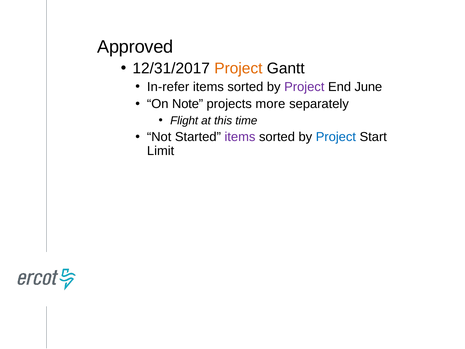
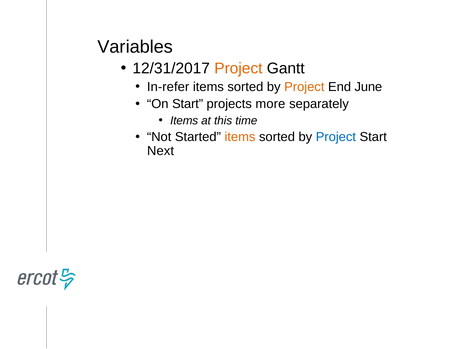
Approved: Approved -> Variables
Project at (304, 87) colour: purple -> orange
On Note: Note -> Start
Flight at (184, 120): Flight -> Items
items at (240, 137) colour: purple -> orange
Limit: Limit -> Next
